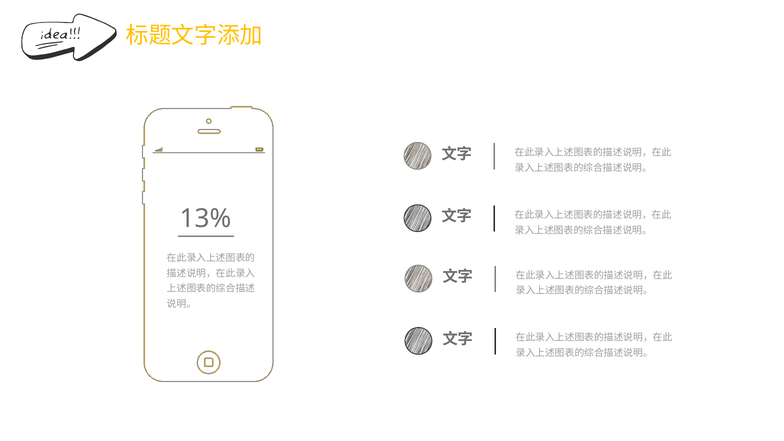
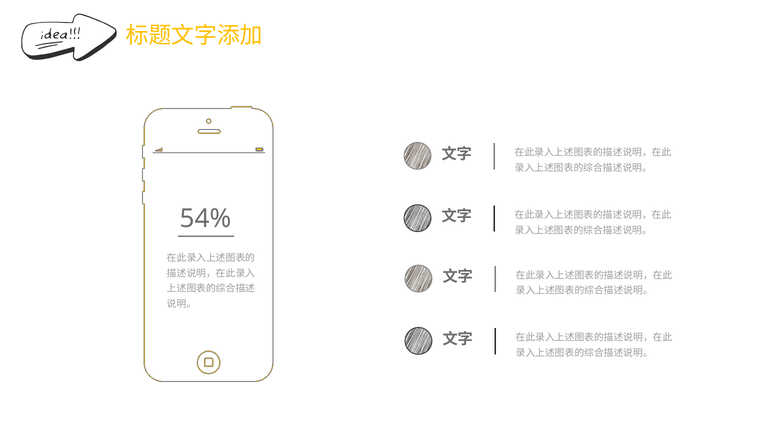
13%: 13% -> 54%
